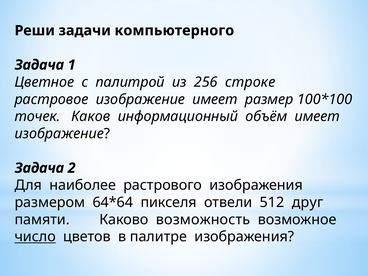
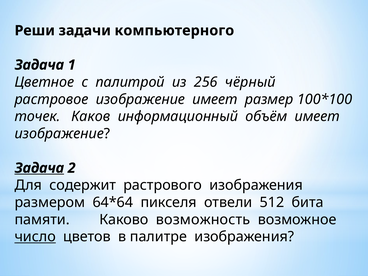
строке: строке -> чёрный
Задача at (39, 168) underline: none -> present
наиболее: наиболее -> содержит
друг: друг -> бита
